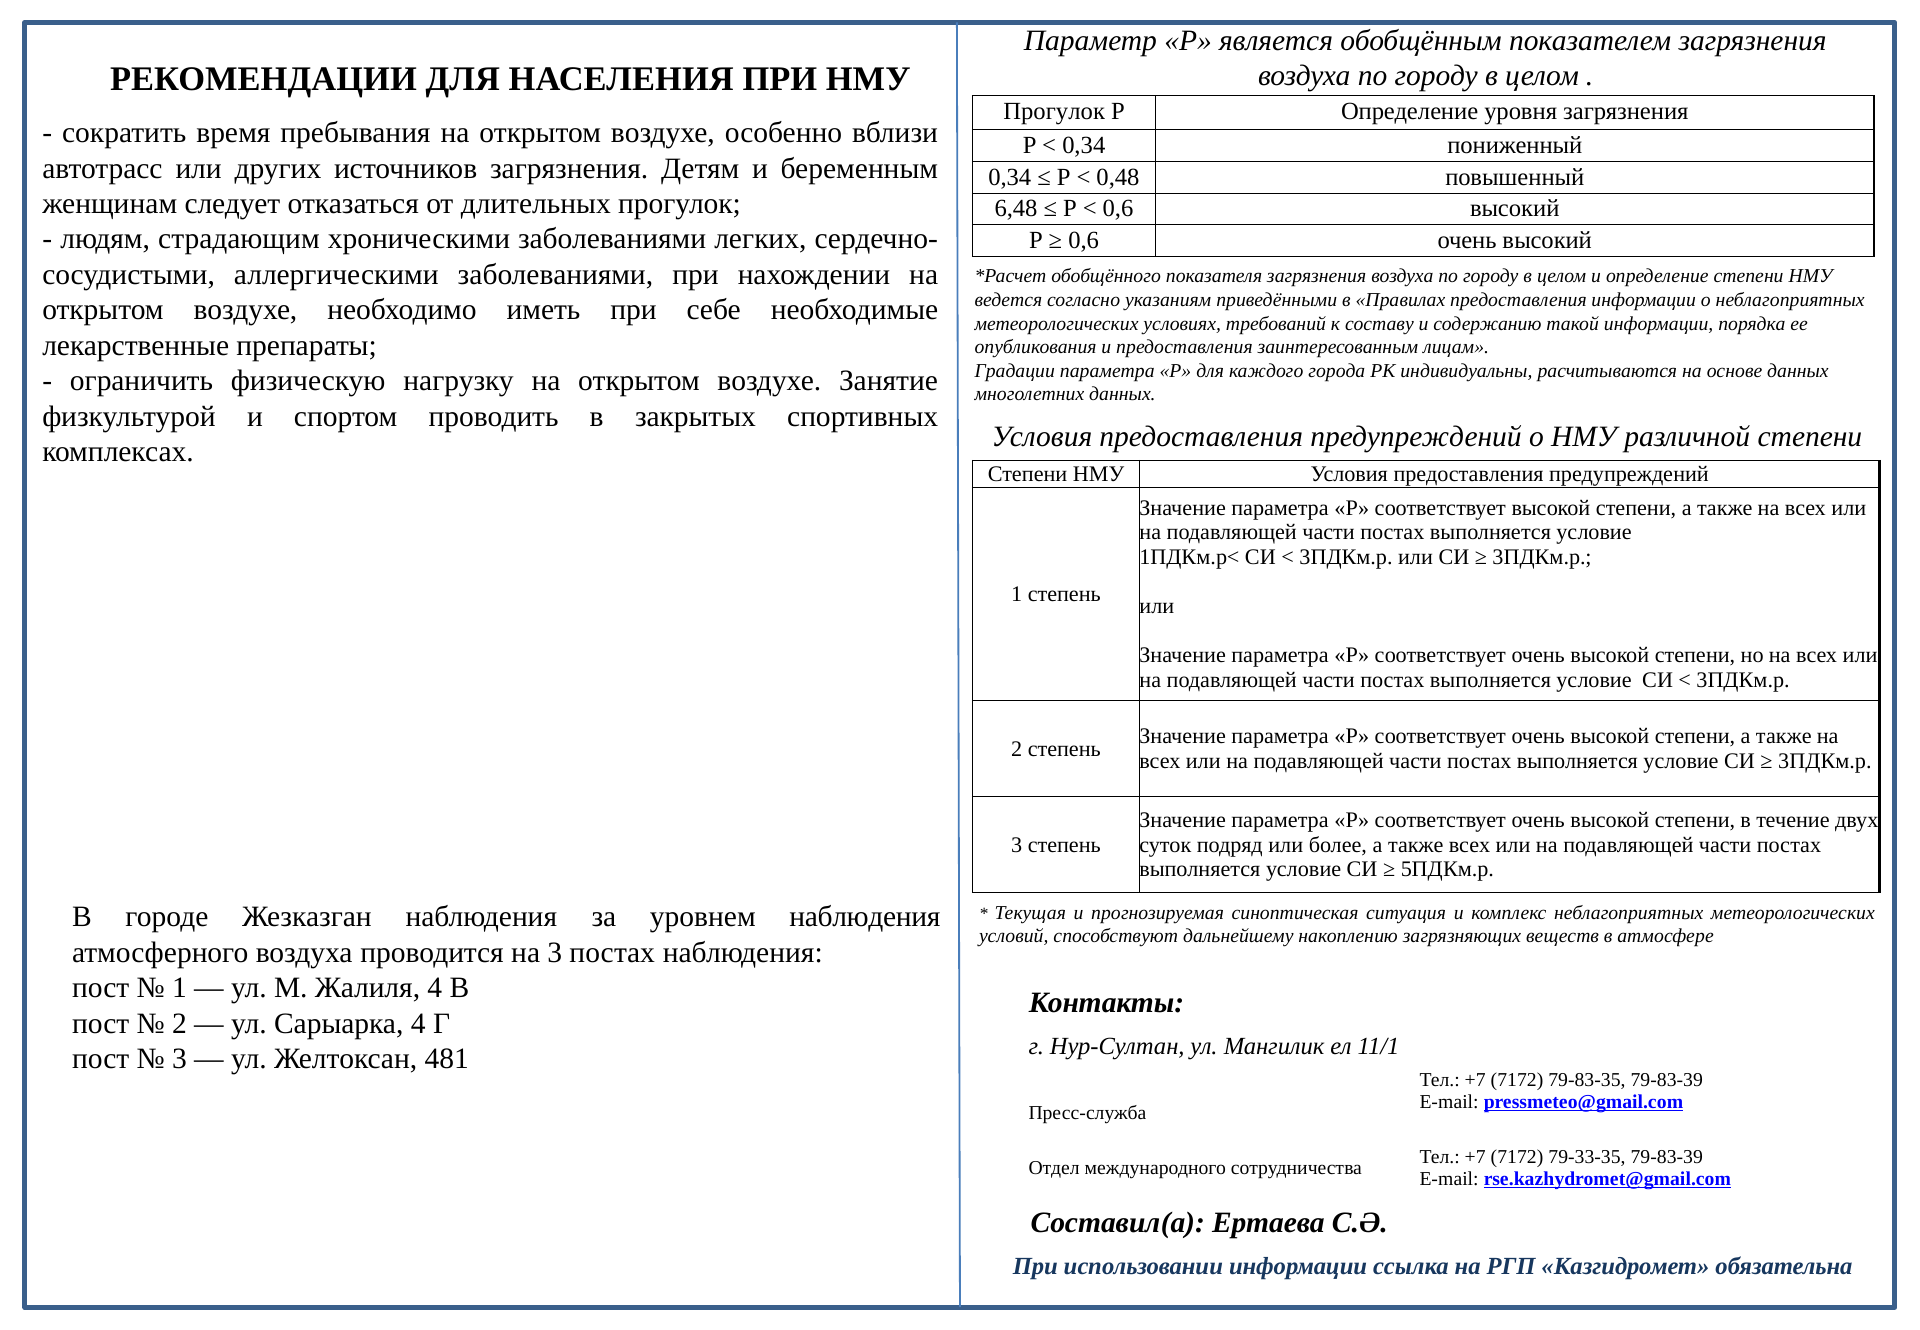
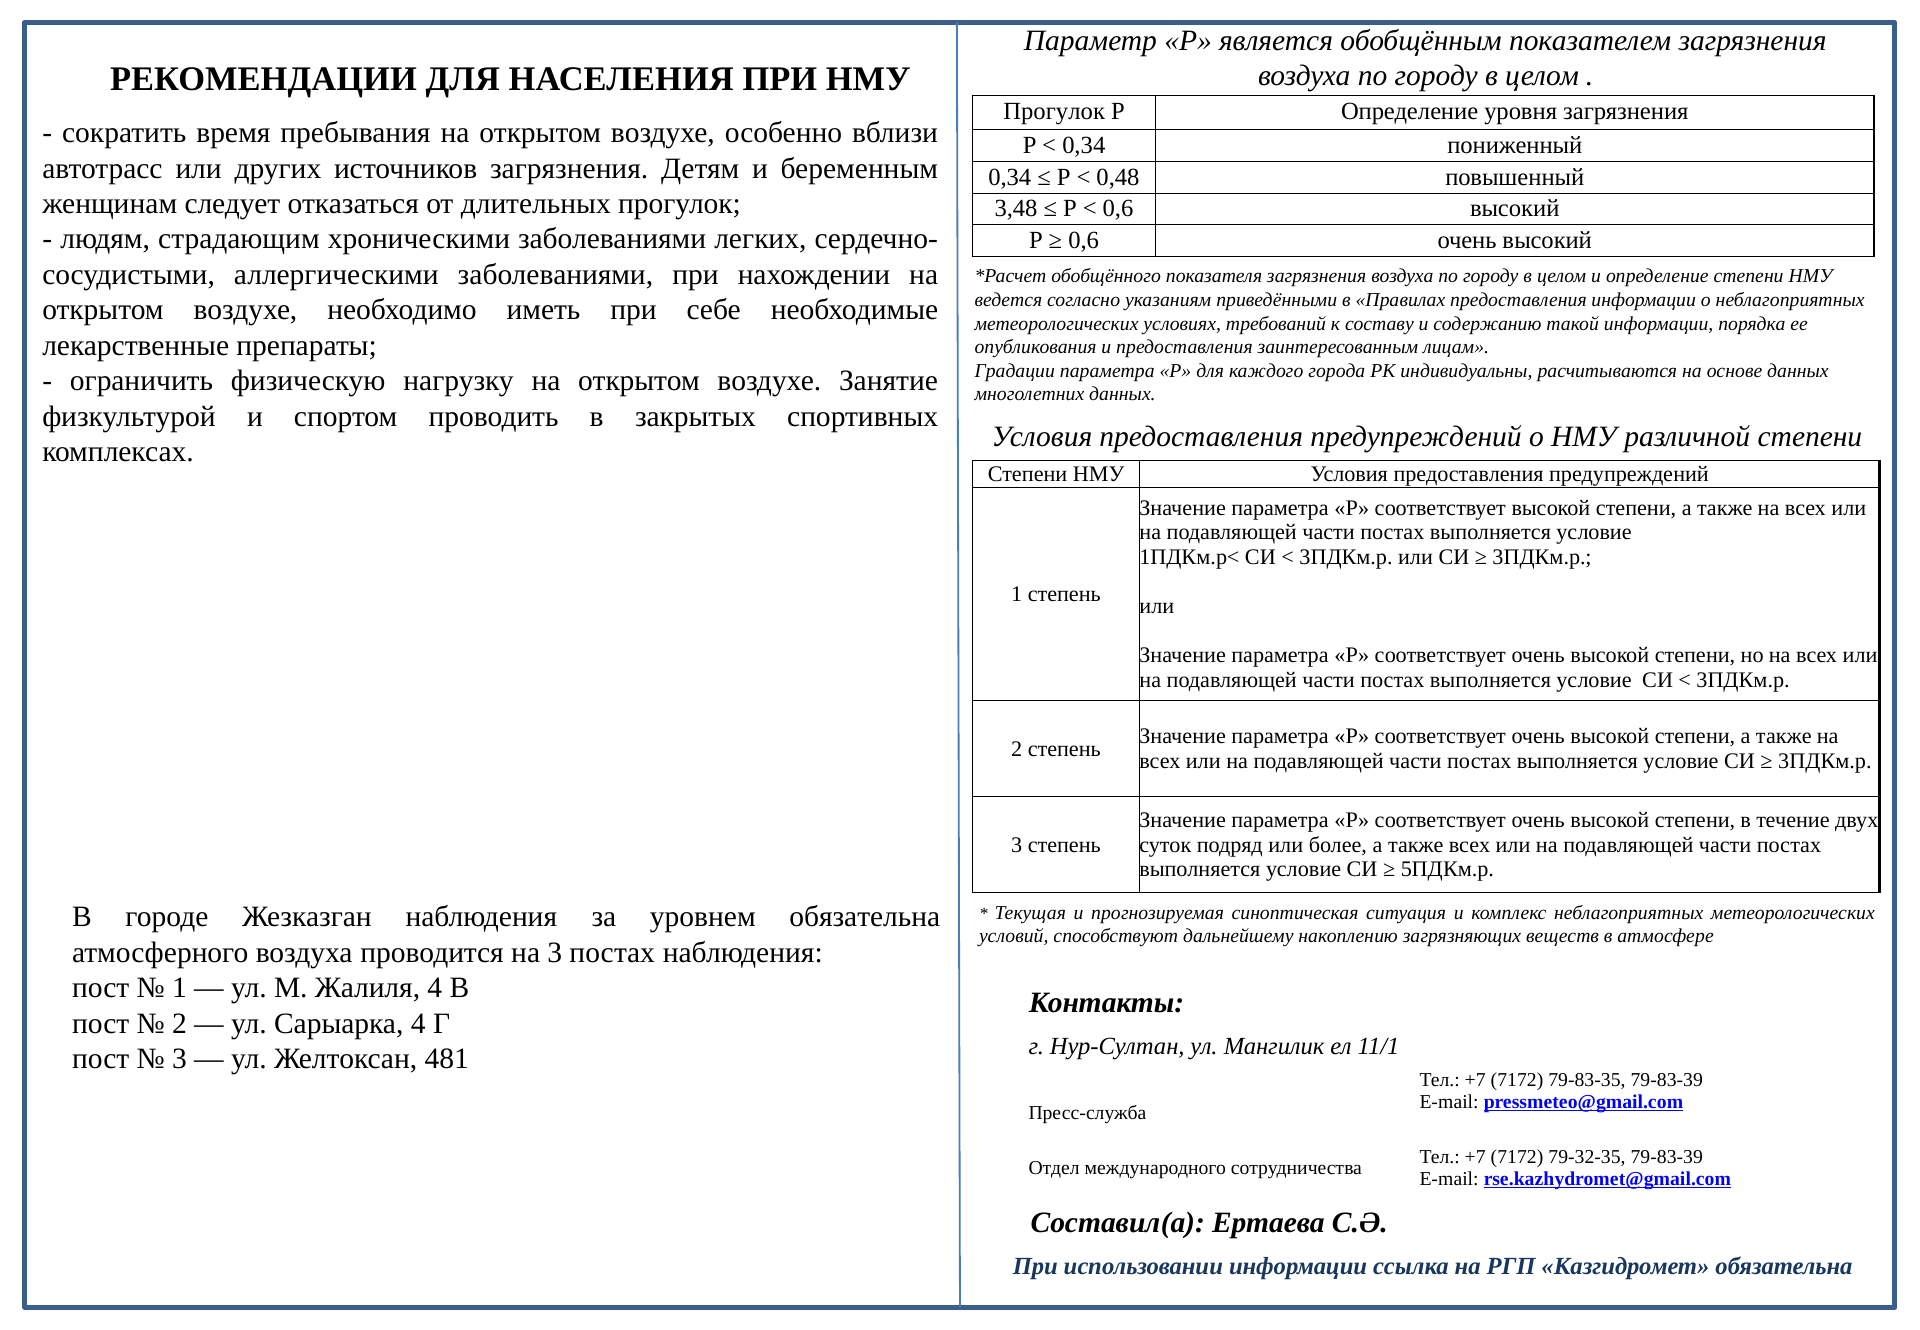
6,48: 6,48 -> 3,48
уровнем наблюдения: наблюдения -> обязательна
79-33-35: 79-33-35 -> 79-32-35
